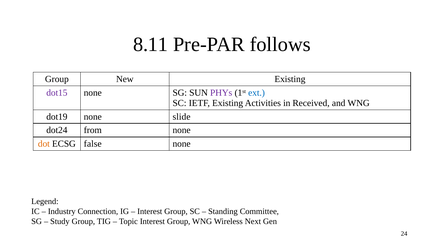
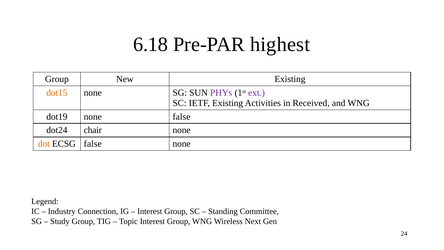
8.11: 8.11 -> 6.18
follows: follows -> highest
dot15 colour: purple -> orange
ext colour: blue -> purple
none slide: slide -> false
from: from -> chair
